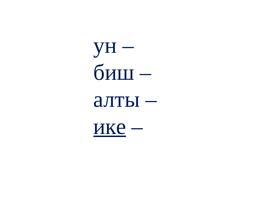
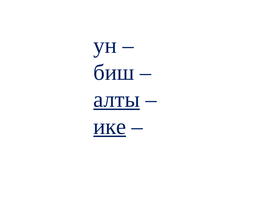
алты underline: none -> present
